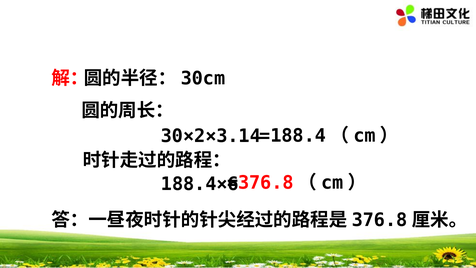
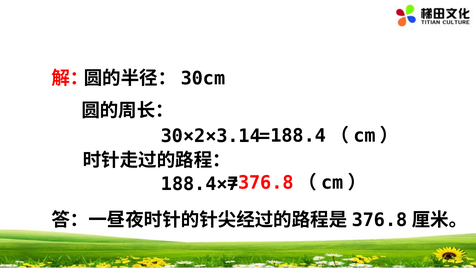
188.4×6: 188.4×6 -> 188.4×7
